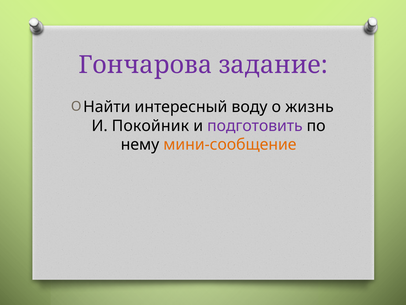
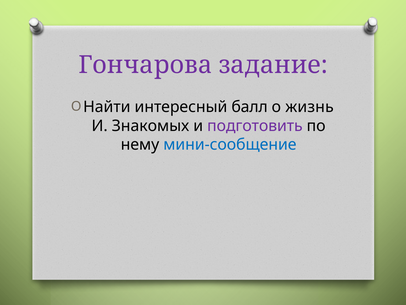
воду: воду -> балл
Покойник: Покойник -> Знакомых
мини-сообщение colour: orange -> blue
